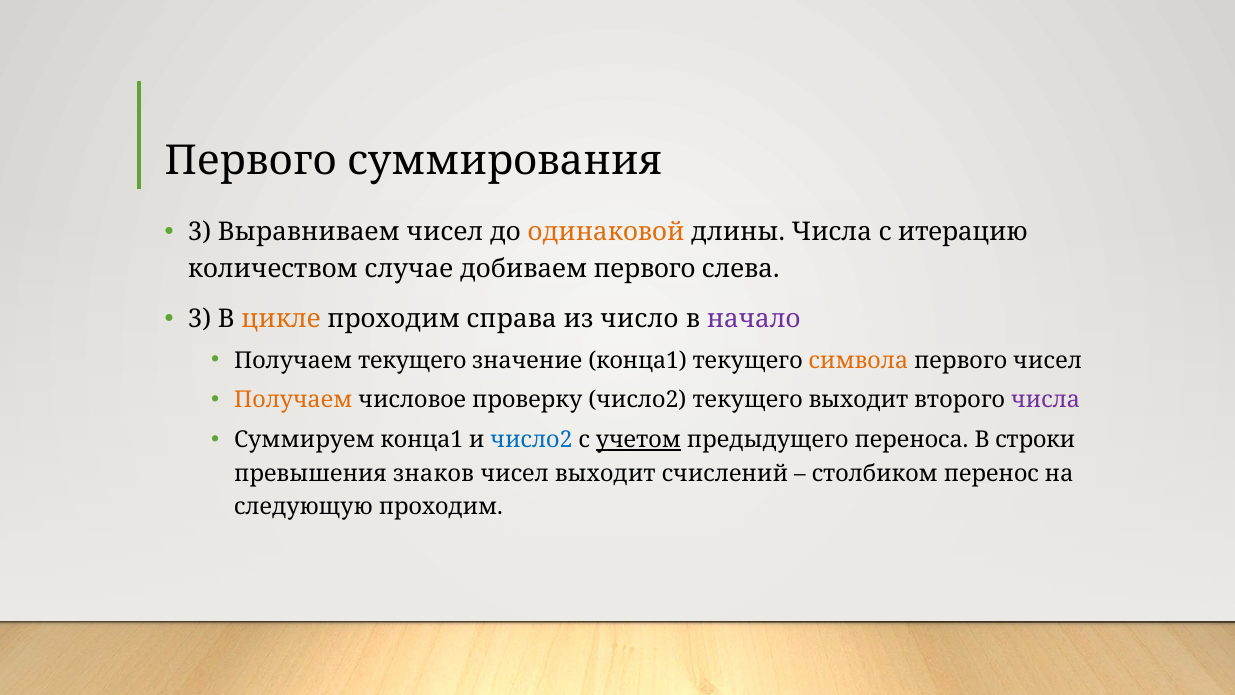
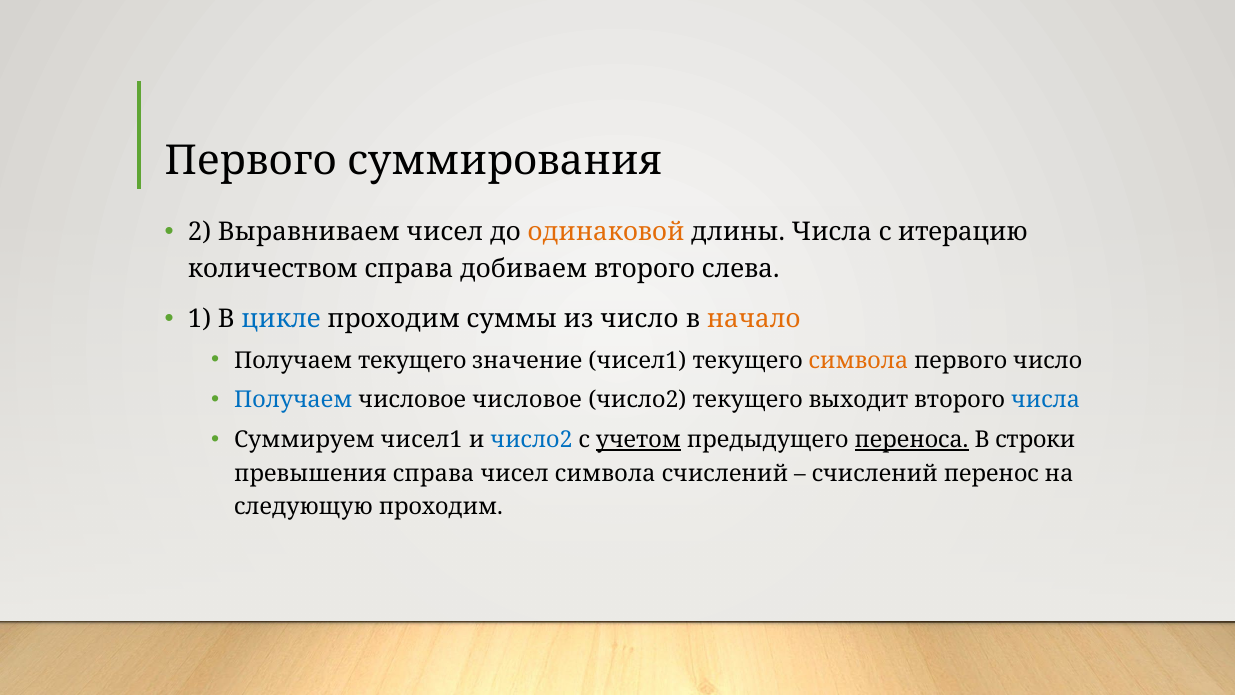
3 at (200, 232): 3 -> 2
количеством случае: случае -> справа
добиваем первого: первого -> второго
3 at (200, 319): 3 -> 1
цикле colour: orange -> blue
справа: справа -> суммы
начало colour: purple -> orange
значение конца1: конца1 -> чисел1
первого чисел: чисел -> число
Получаем at (293, 400) colour: orange -> blue
числовое проверку: проверку -> числовое
числа at (1046, 400) colour: purple -> blue
Суммируем конца1: конца1 -> чисел1
переноса underline: none -> present
превышения знаков: знаков -> справа
чисел выходит: выходит -> символа
столбиком at (875, 473): столбиком -> счислений
